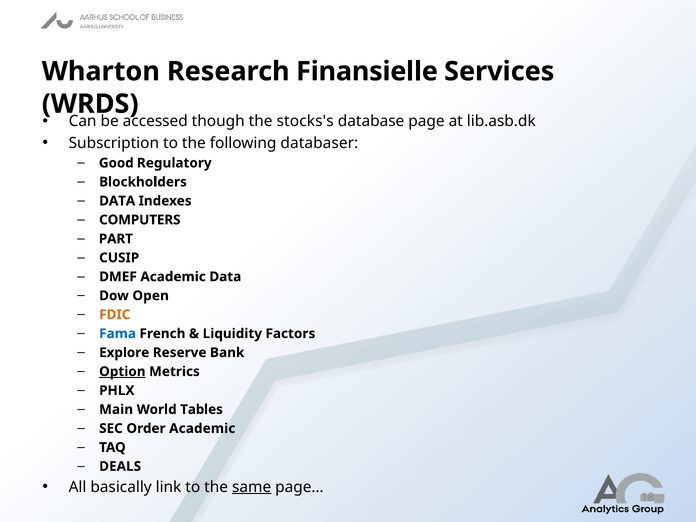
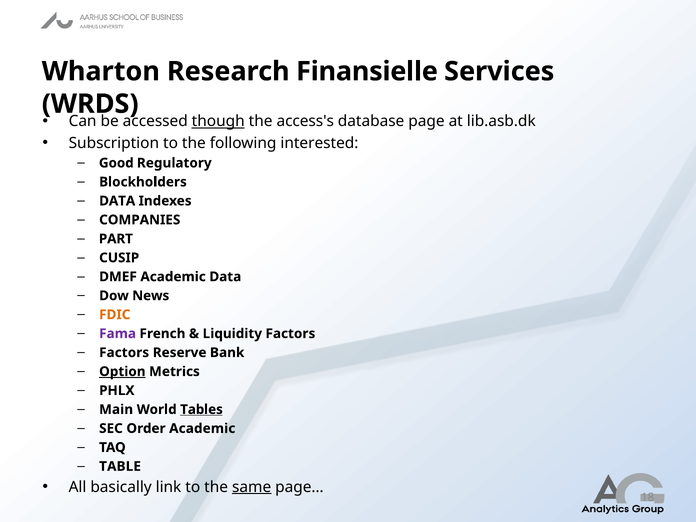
though underline: none -> present
stocks's: stocks's -> access's
databaser: databaser -> interested
COMPUTERS: COMPUTERS -> COMPANIES
Open: Open -> News
Fama colour: blue -> purple
Explore at (124, 353): Explore -> Factors
Tables underline: none -> present
DEALS: DEALS -> TABLE
